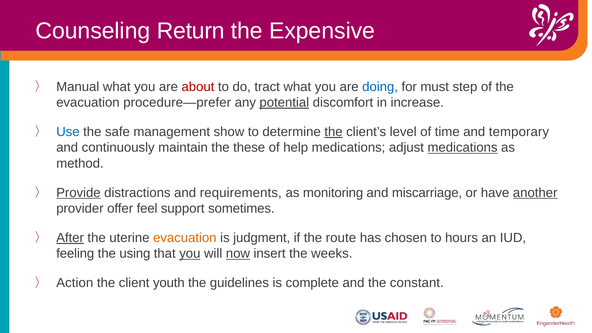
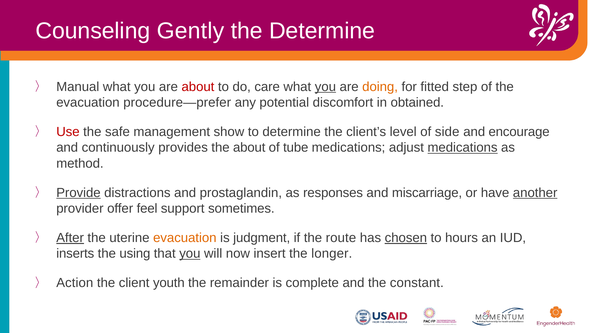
Return: Return -> Gently
the Expensive: Expensive -> Determine
tract: tract -> care
you at (325, 87) underline: none -> present
doing colour: blue -> orange
must: must -> fitted
potential underline: present -> none
increase: increase -> obtained
Use colour: blue -> red
the at (333, 132) underline: present -> none
time: time -> side
temporary: temporary -> encourage
maintain: maintain -> provides
the these: these -> about
help: help -> tube
requirements: requirements -> prostaglandin
monitoring: monitoring -> responses
chosen underline: none -> present
feeling: feeling -> inserts
now underline: present -> none
weeks: weeks -> longer
guidelines: guidelines -> remainder
